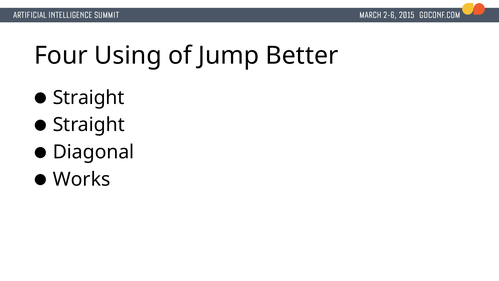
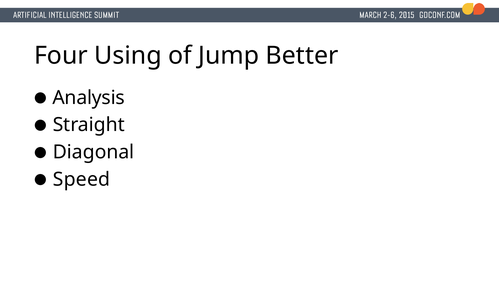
Straight at (89, 98): Straight -> Analysis
Works: Works -> Speed
